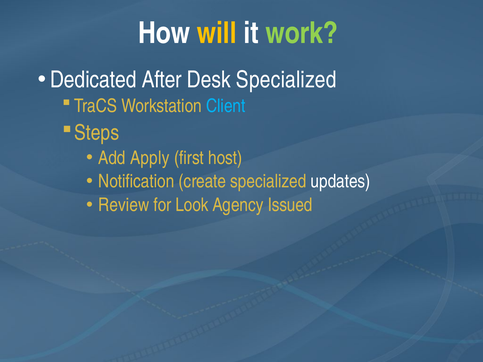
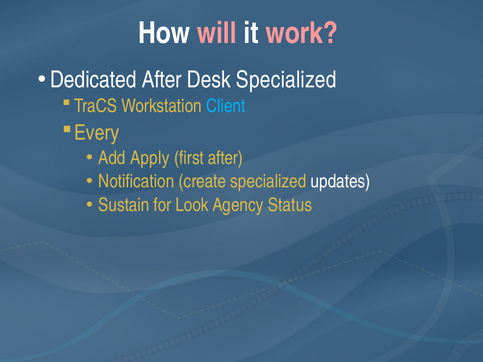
will colour: yellow -> pink
work colour: light green -> pink
Steps: Steps -> Every
first host: host -> after
Review: Review -> Sustain
Issued: Issued -> Status
